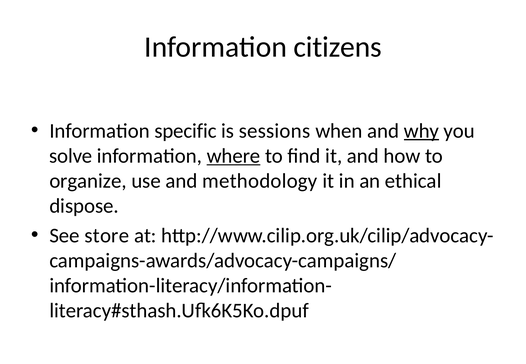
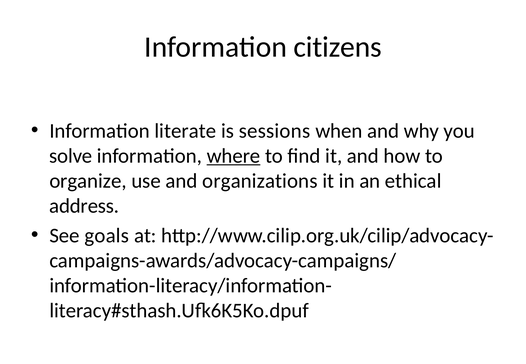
specific: specific -> literate
why underline: present -> none
methodology: methodology -> organizations
dispose: dispose -> address
store: store -> goals
